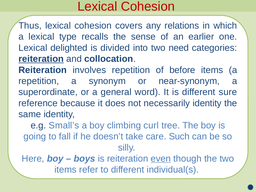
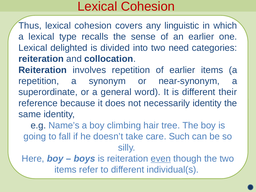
relations: relations -> linguistic
reiteration at (41, 59) underline: present -> none
of before: before -> earlier
sure: sure -> their
Small’s: Small’s -> Name’s
curl: curl -> hair
